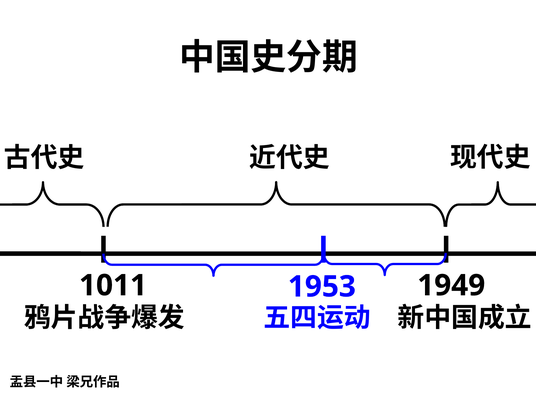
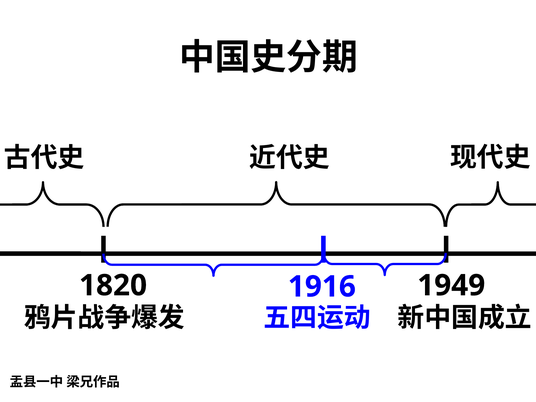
1011: 1011 -> 1820
1953: 1953 -> 1916
